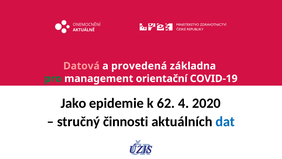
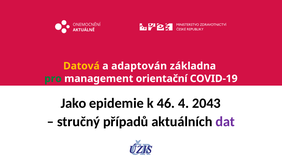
Datová colour: pink -> yellow
provedená: provedená -> adaptován
62: 62 -> 46
2020: 2020 -> 2043
činnosti: činnosti -> případů
dat colour: blue -> purple
